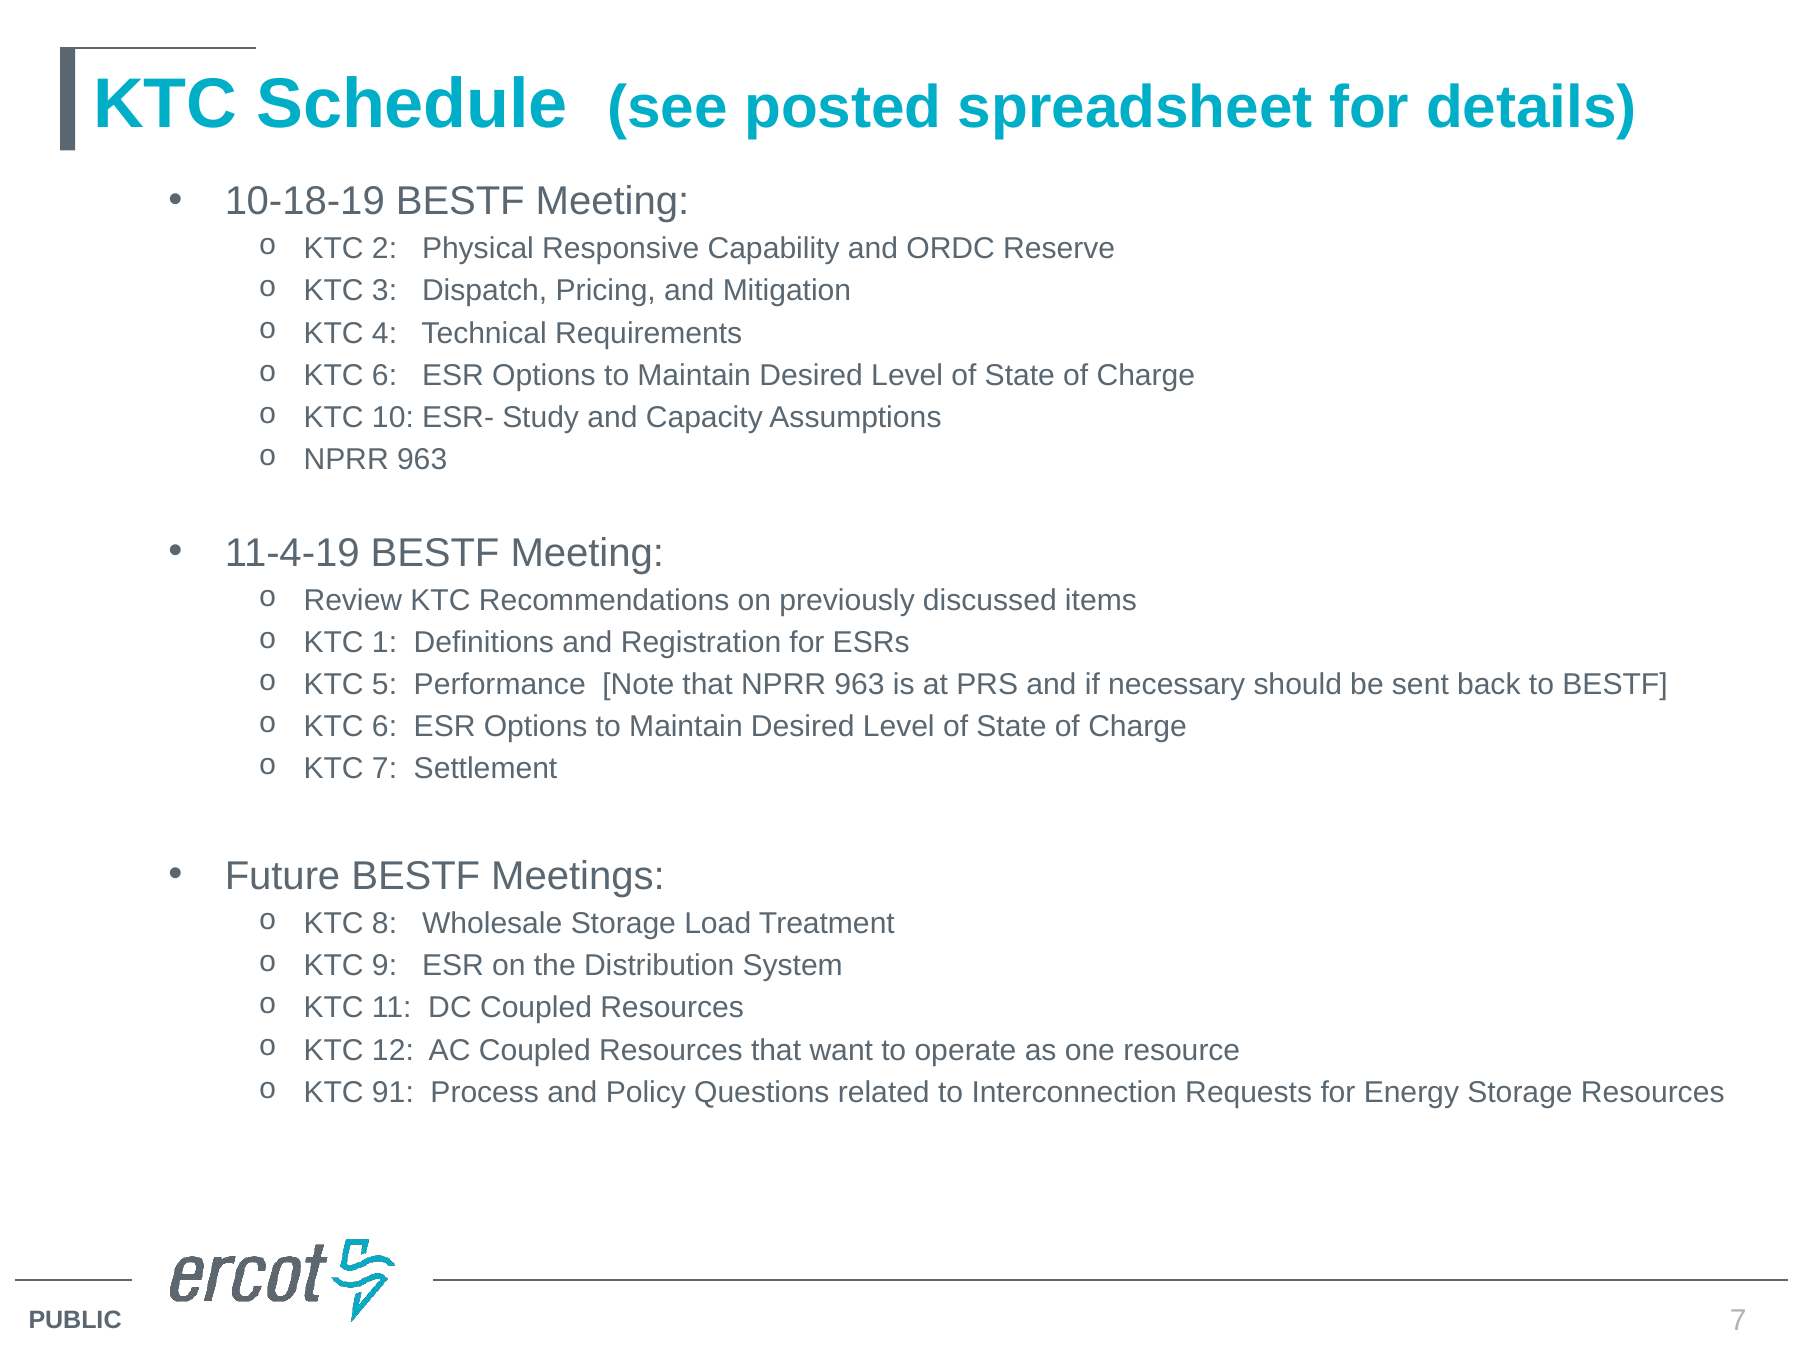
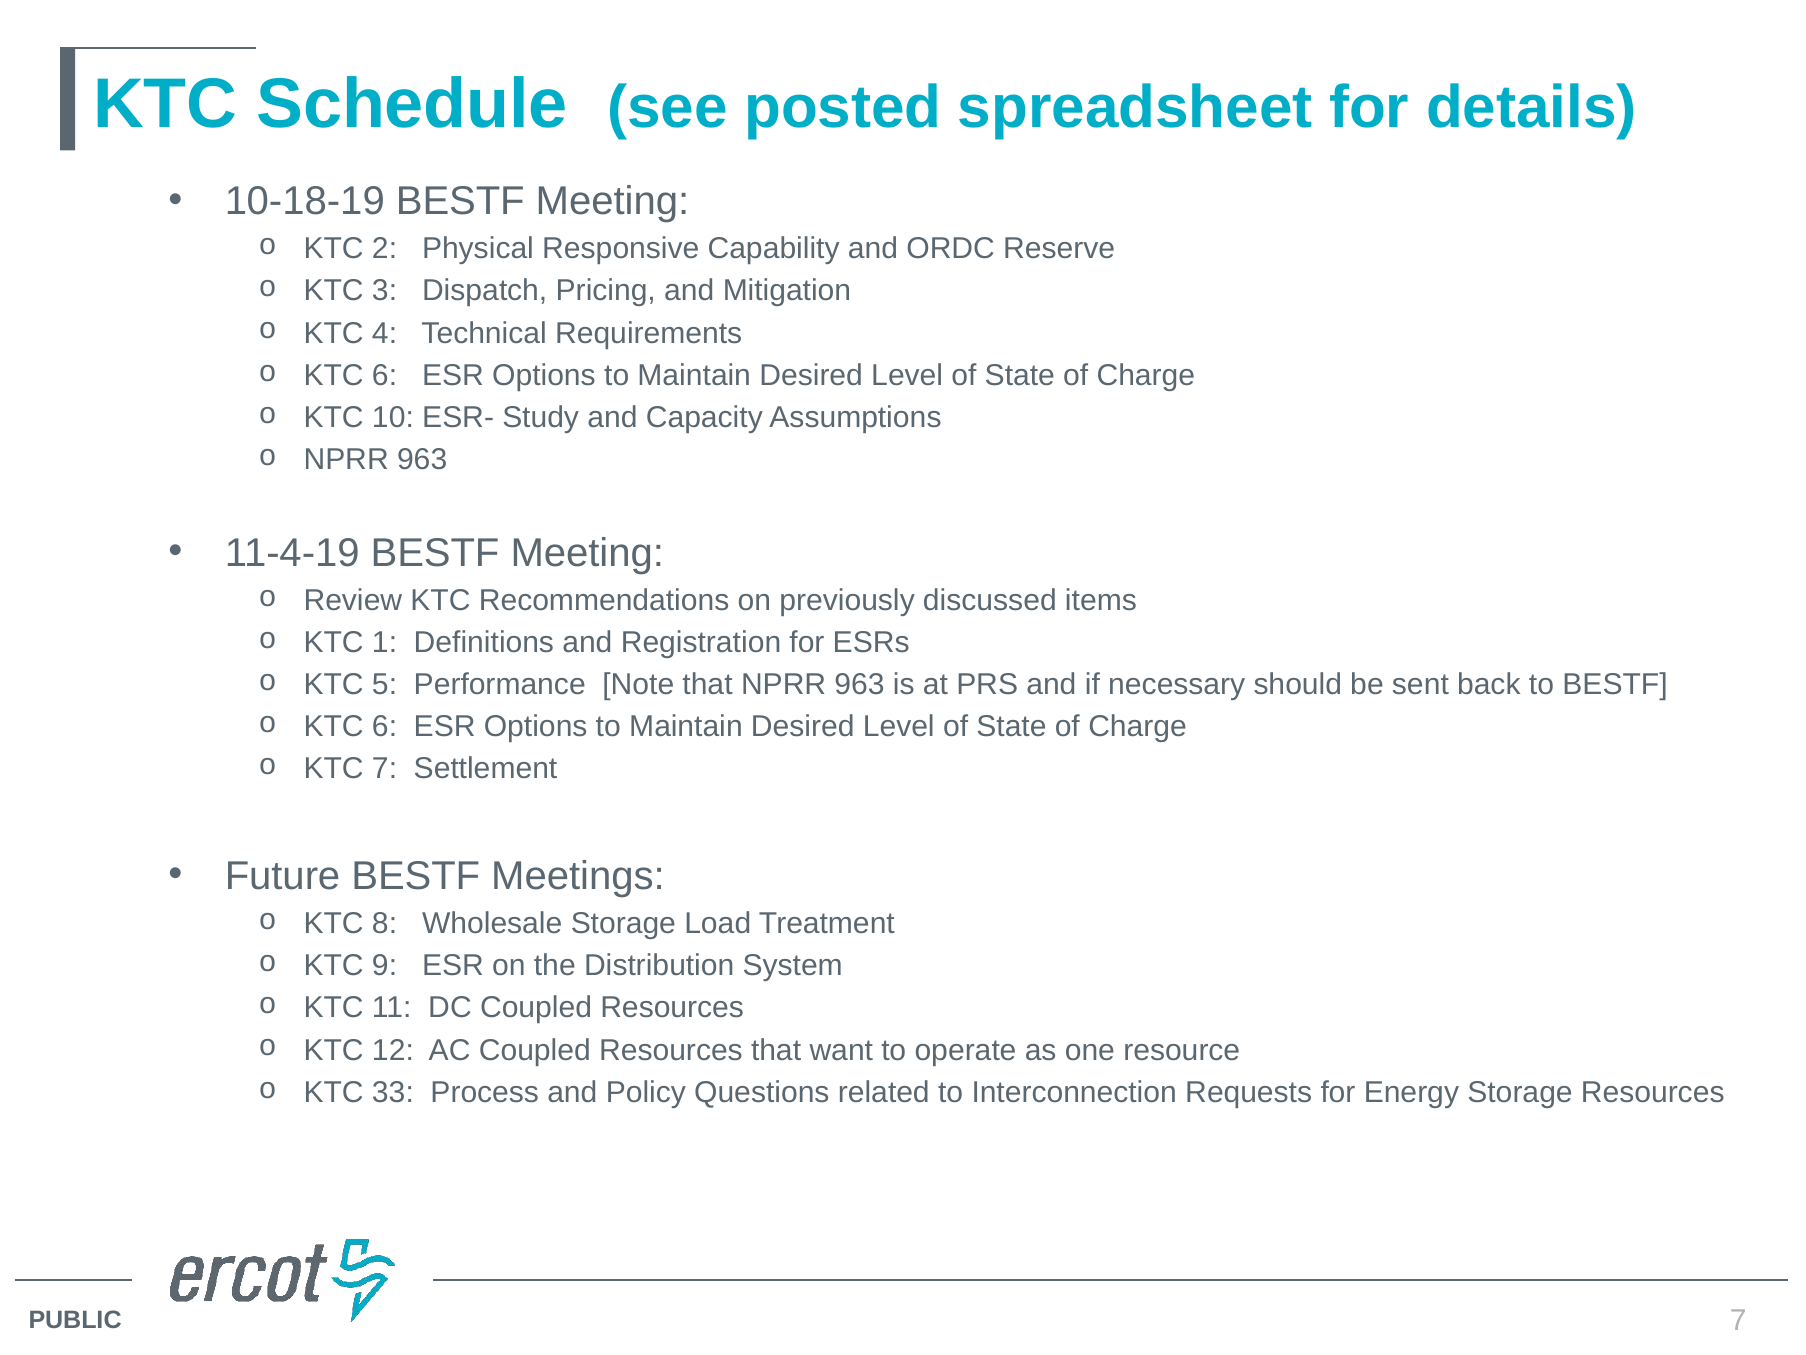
91: 91 -> 33
